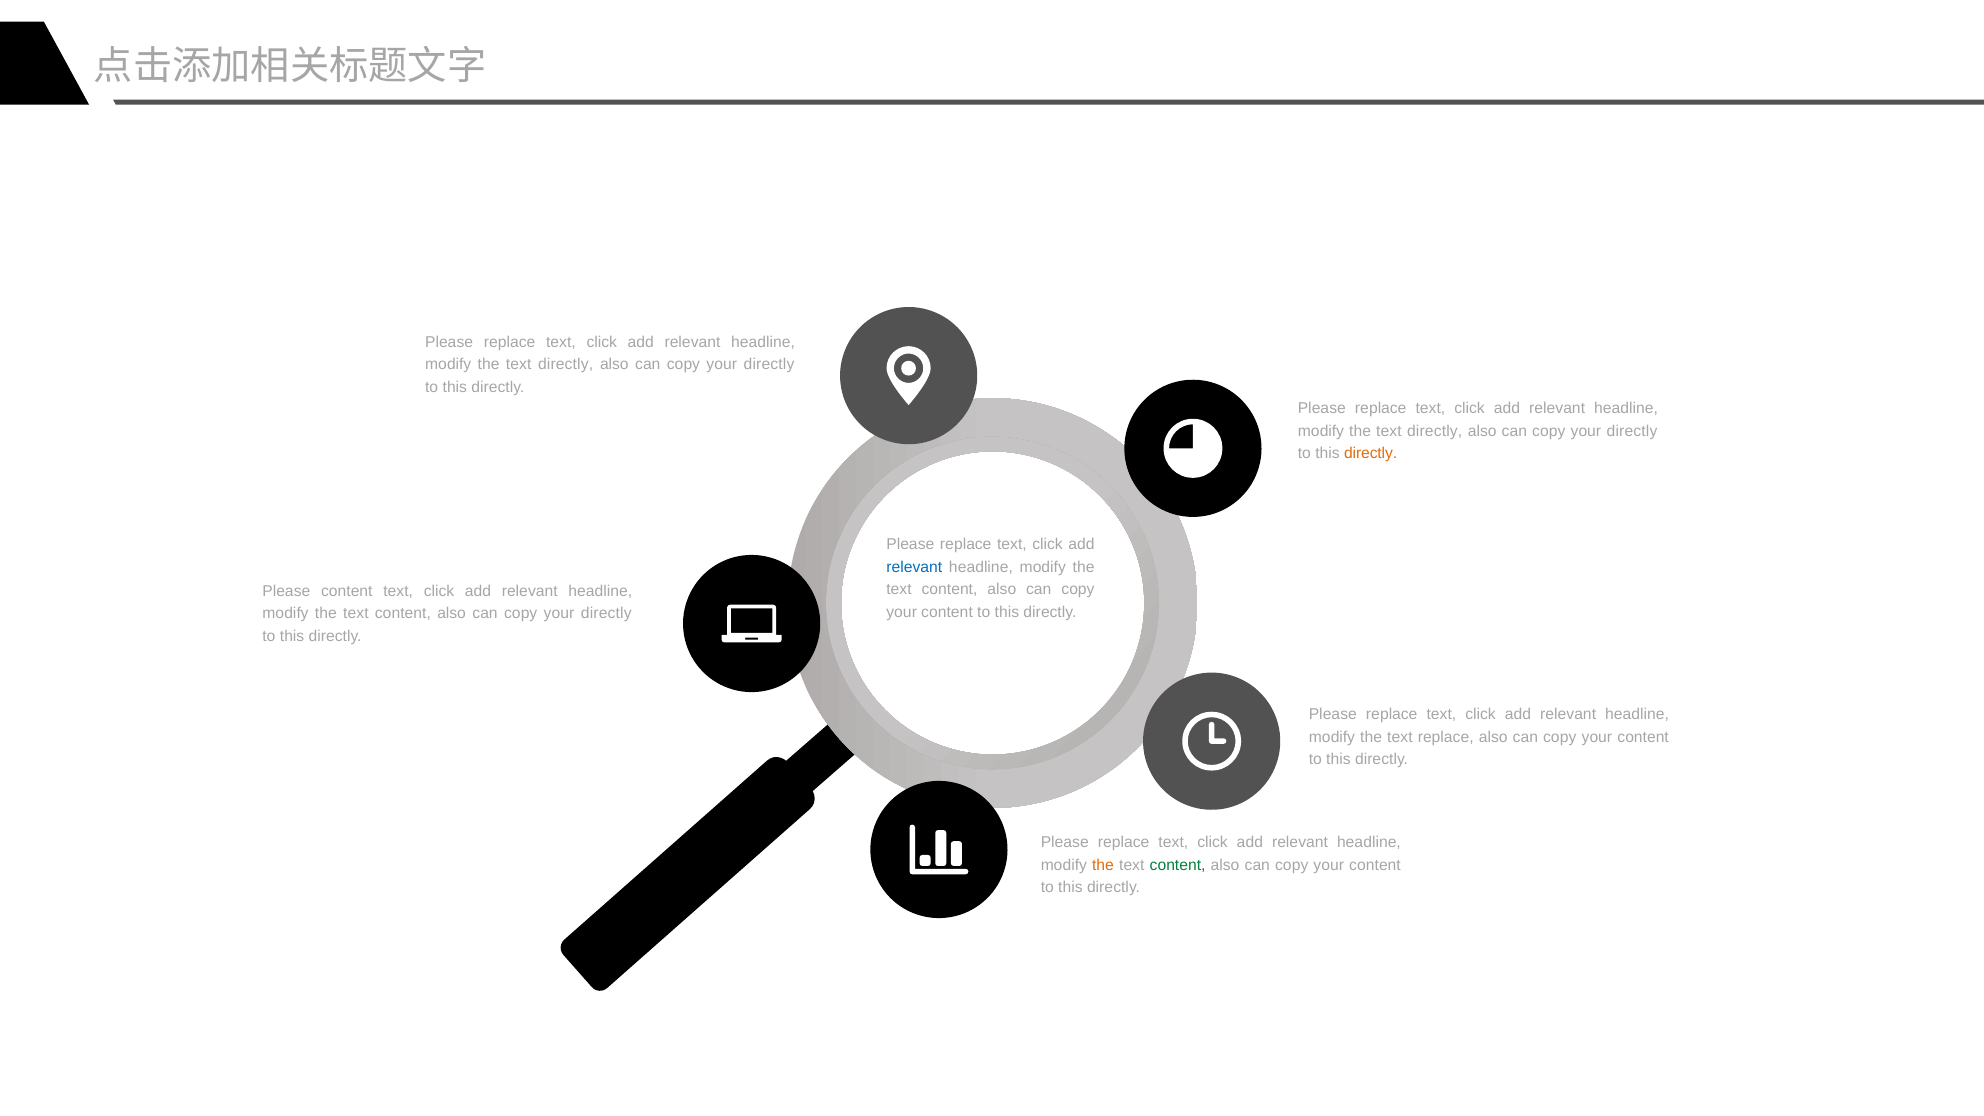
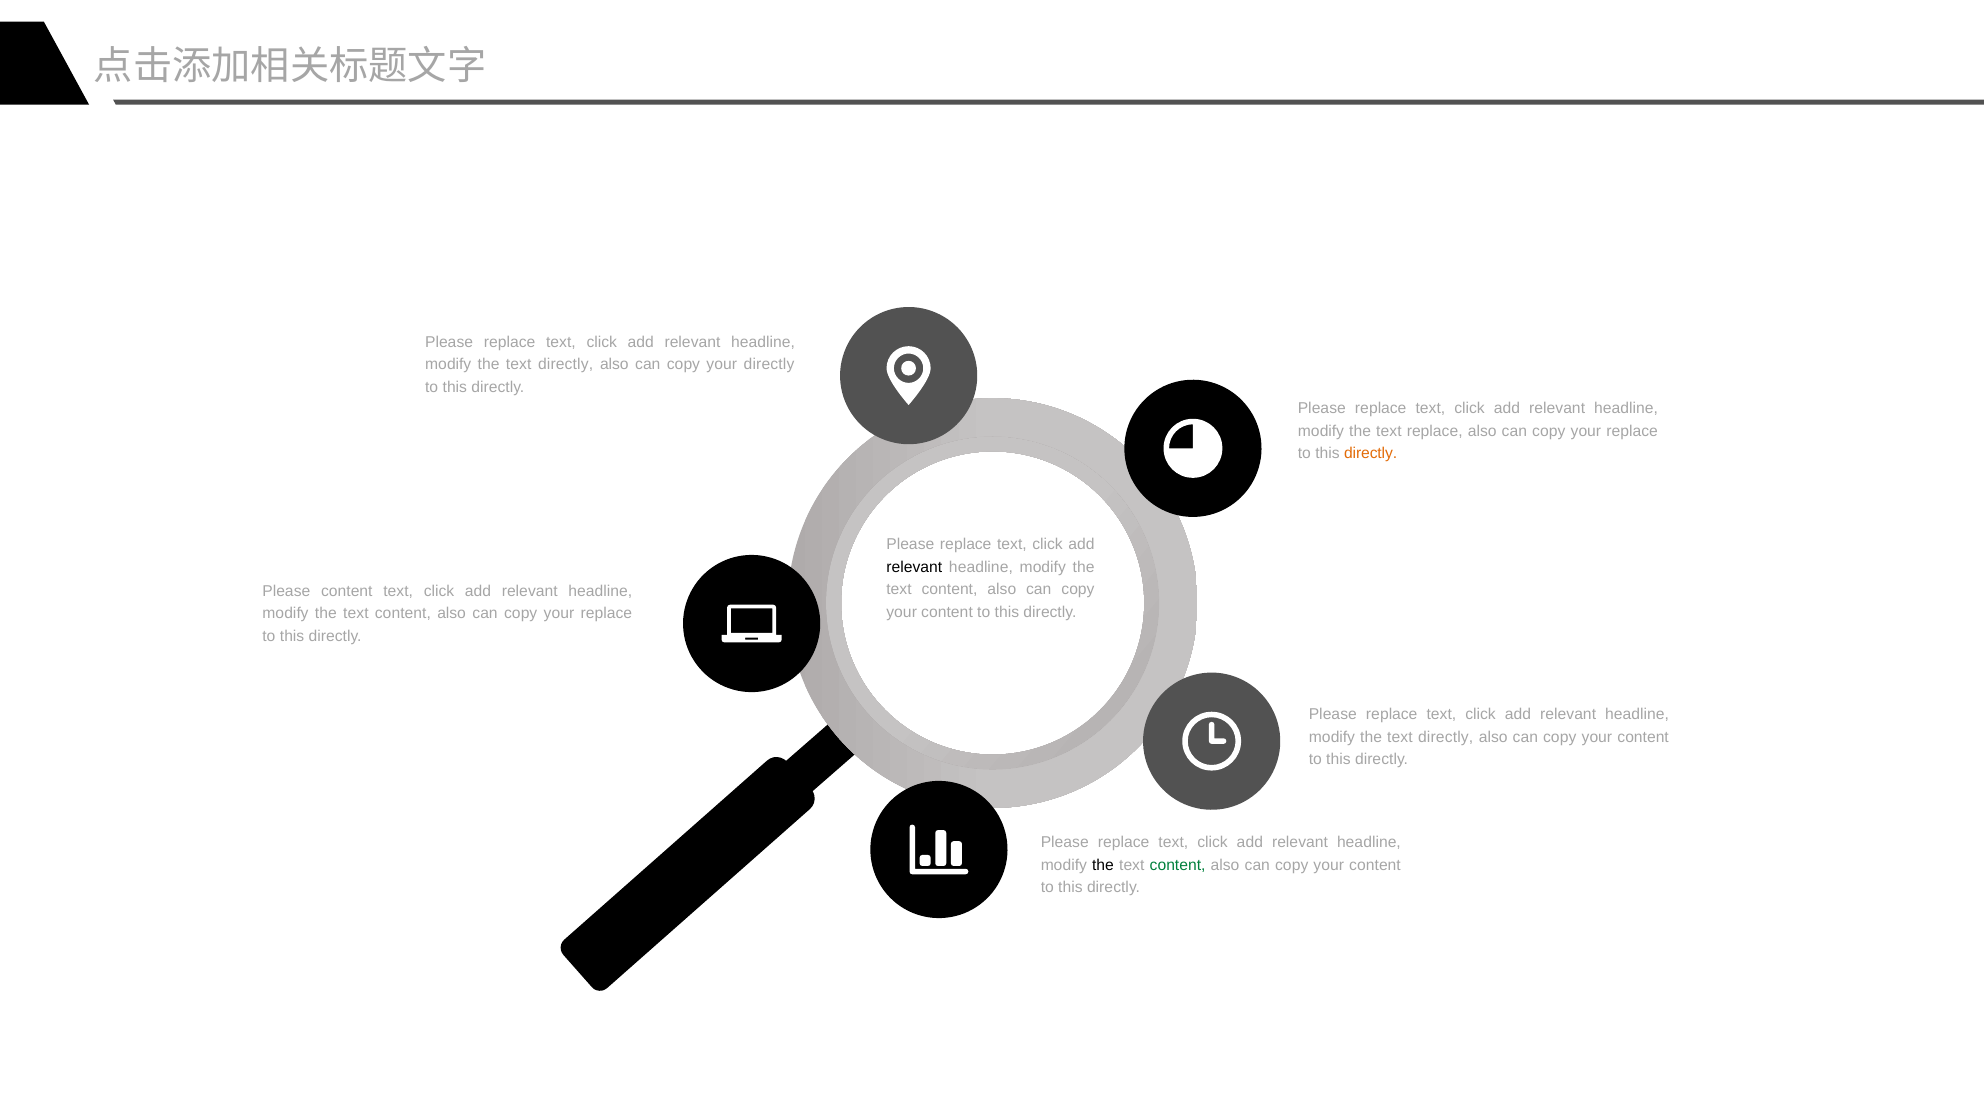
directly at (1435, 431): directly -> replace
directly at (1632, 431): directly -> replace
relevant at (914, 567) colour: blue -> black
directly at (606, 613): directly -> replace
replace at (1446, 737): replace -> directly
the at (1103, 865) colour: orange -> black
